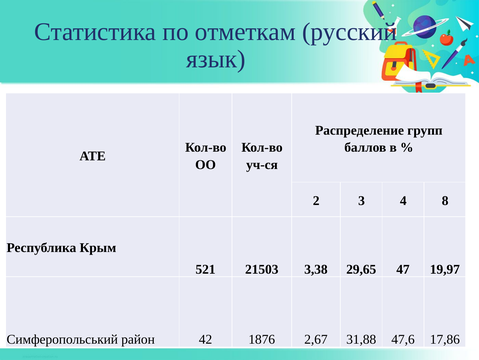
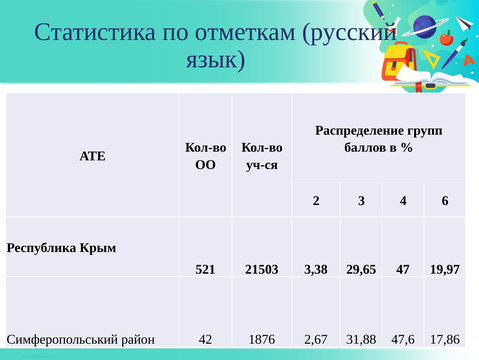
8: 8 -> 6
